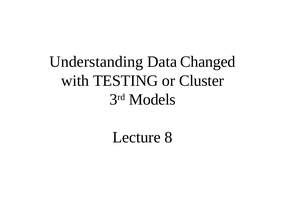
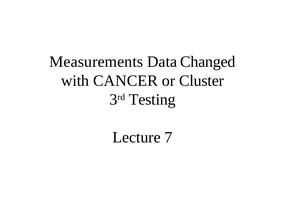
Understanding: Understanding -> Measurements
TESTING: TESTING -> CANCER
Models: Models -> Testing
8: 8 -> 7
